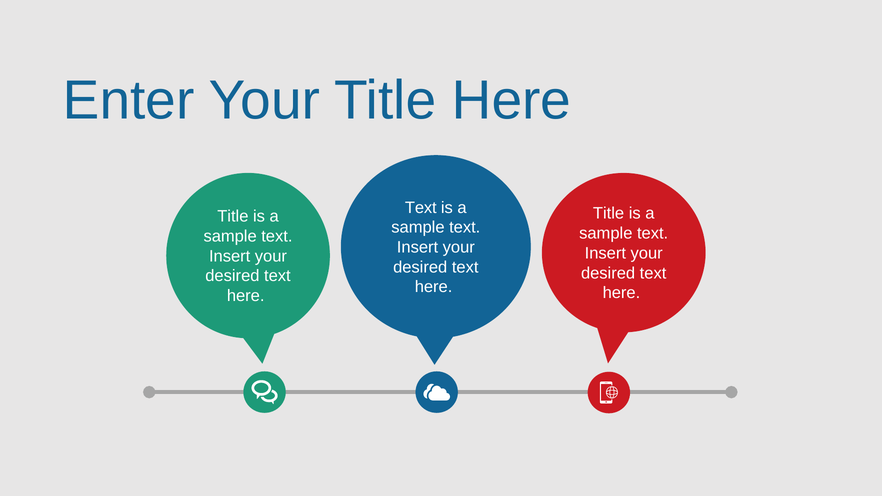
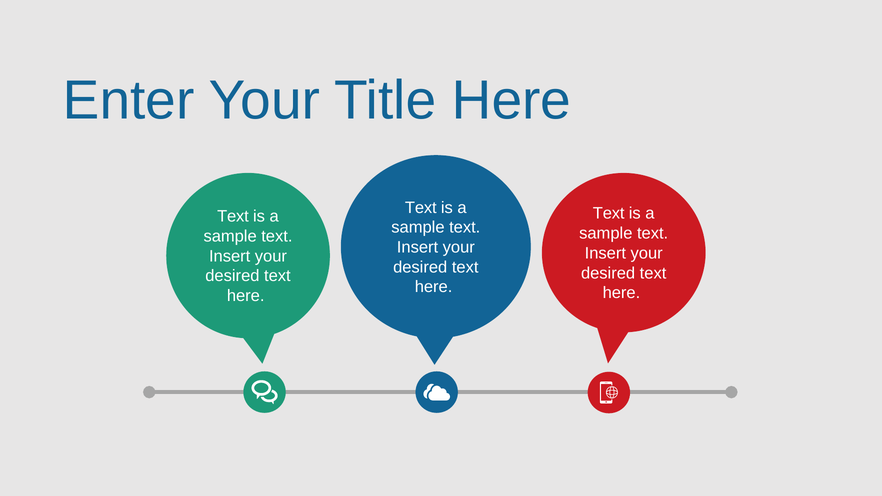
Title at (609, 214): Title -> Text
Title at (233, 217): Title -> Text
